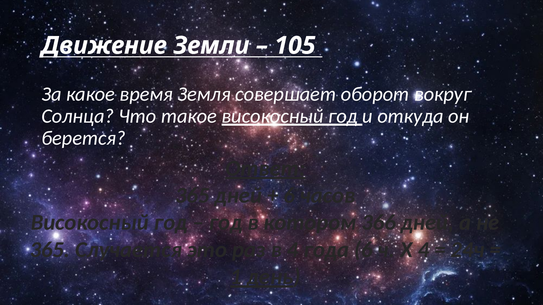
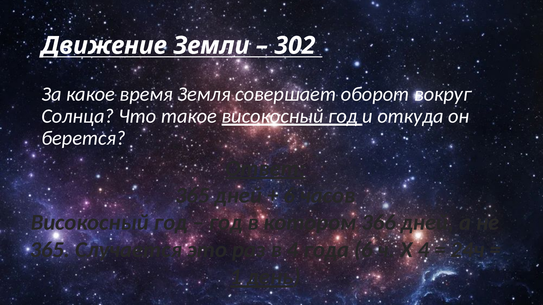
105: 105 -> 302
